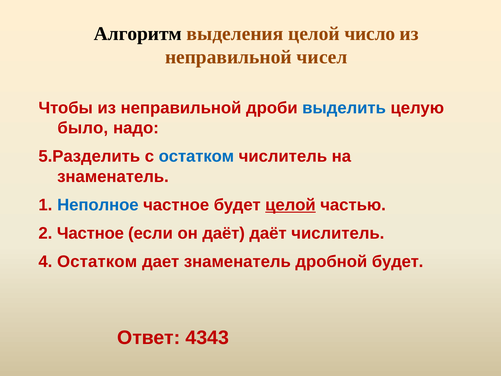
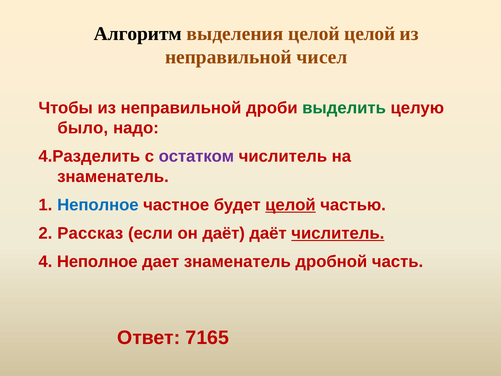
целой число: число -> целой
выделить colour: blue -> green
5.Разделить: 5.Разделить -> 4.Разделить
остатком at (196, 156) colour: blue -> purple
Частное at (90, 233): Частное -> Рассказ
числитель at (338, 233) underline: none -> present
4 Остатком: Остатком -> Неполное
дробной будет: будет -> часть
4343: 4343 -> 7165
